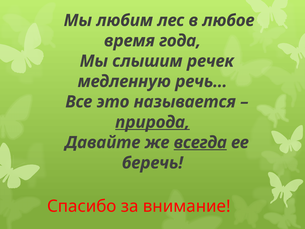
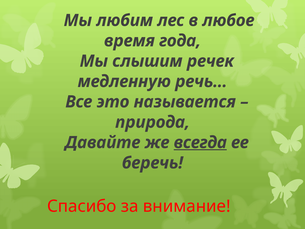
природа underline: present -> none
